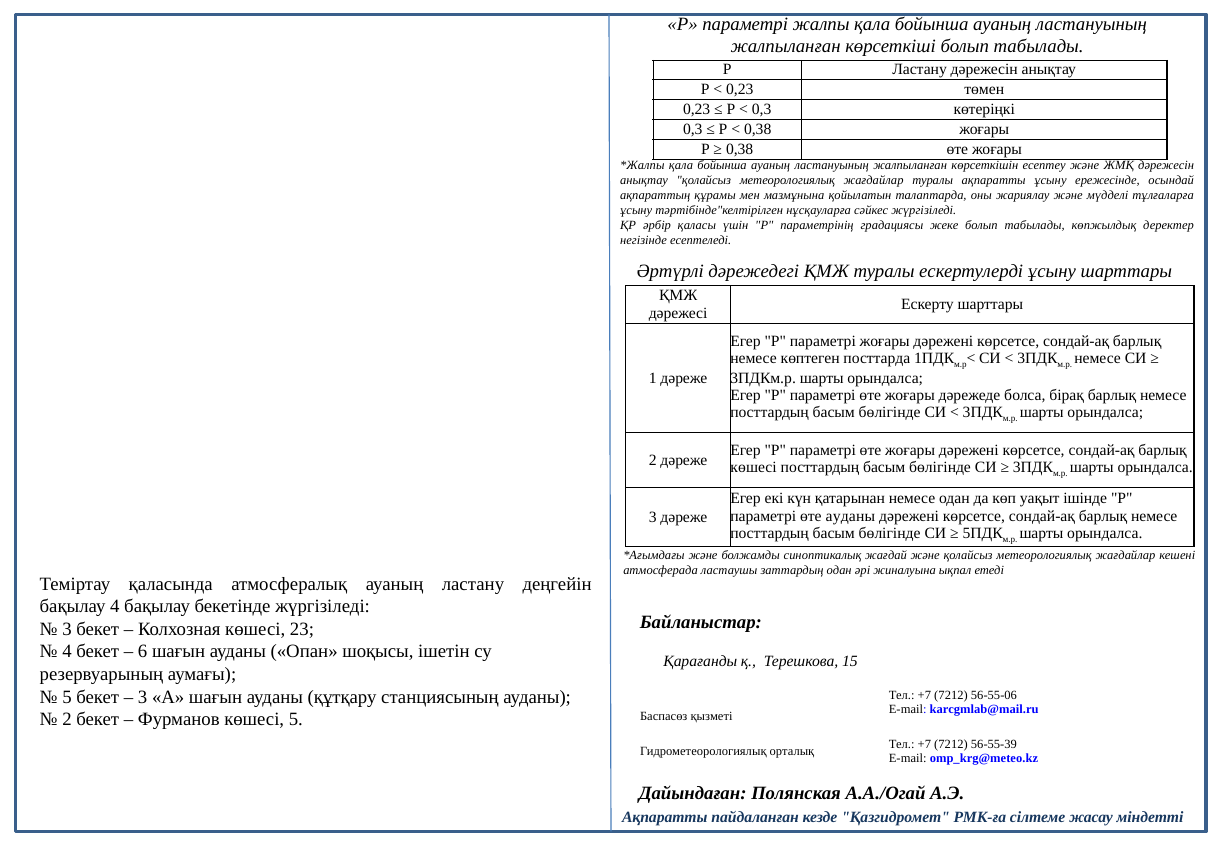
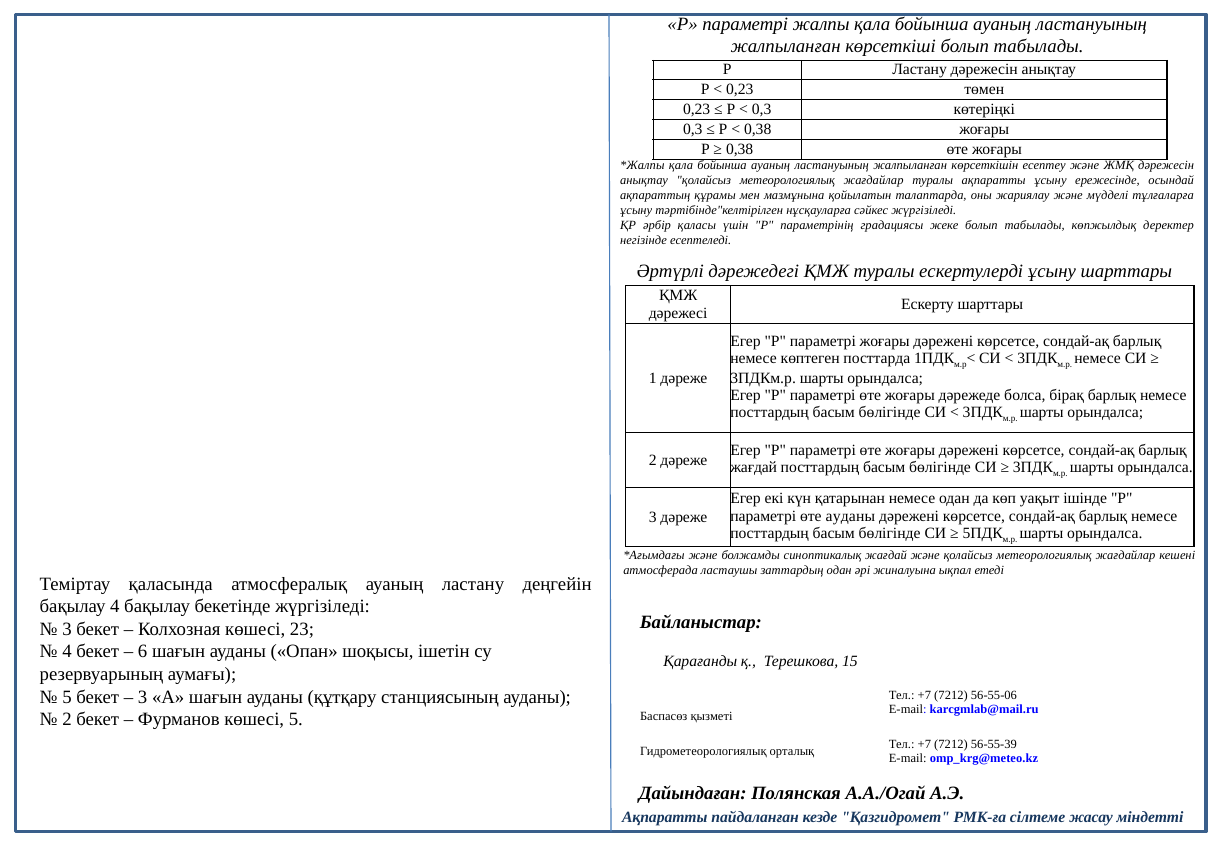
көшесі at (754, 468): көшесі -> жағдай
